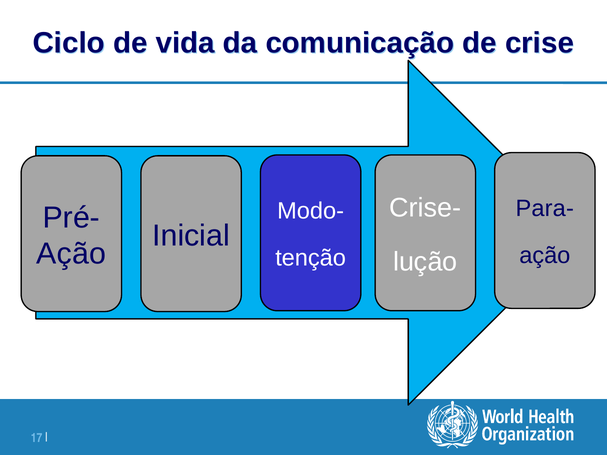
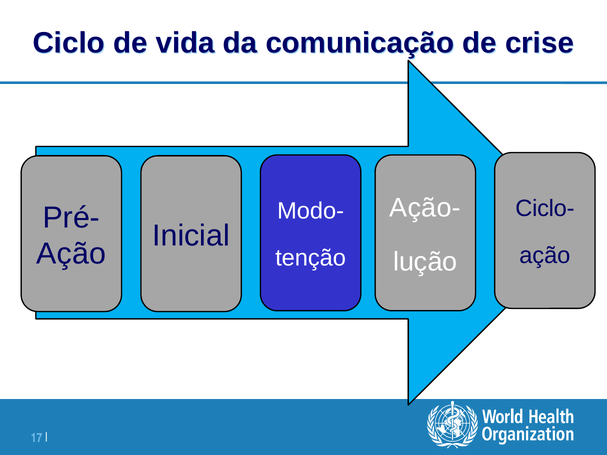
Crise-: Crise- -> Ação-
Para-: Para- -> Ciclo-
